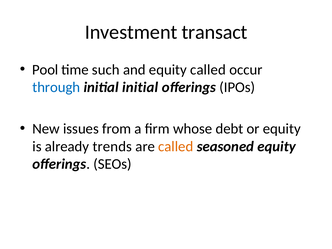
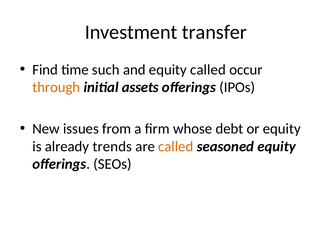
transact: transact -> transfer
Pool: Pool -> Find
through colour: blue -> orange
initial initial: initial -> assets
